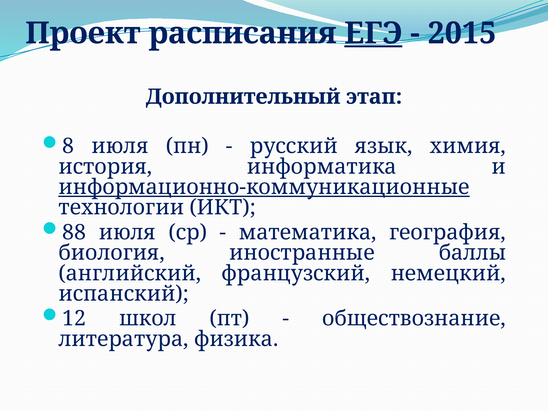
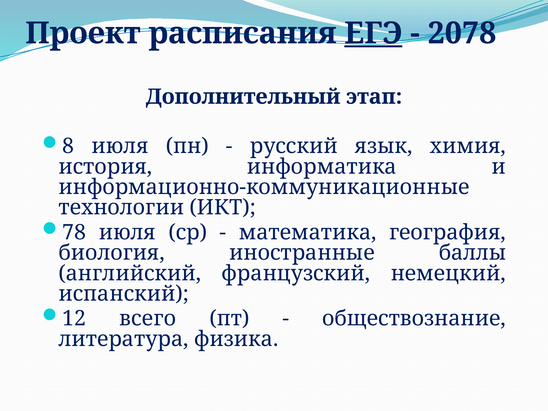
2015: 2015 -> 2078
информационно-коммуникационные underline: present -> none
88: 88 -> 78
школ: школ -> всего
